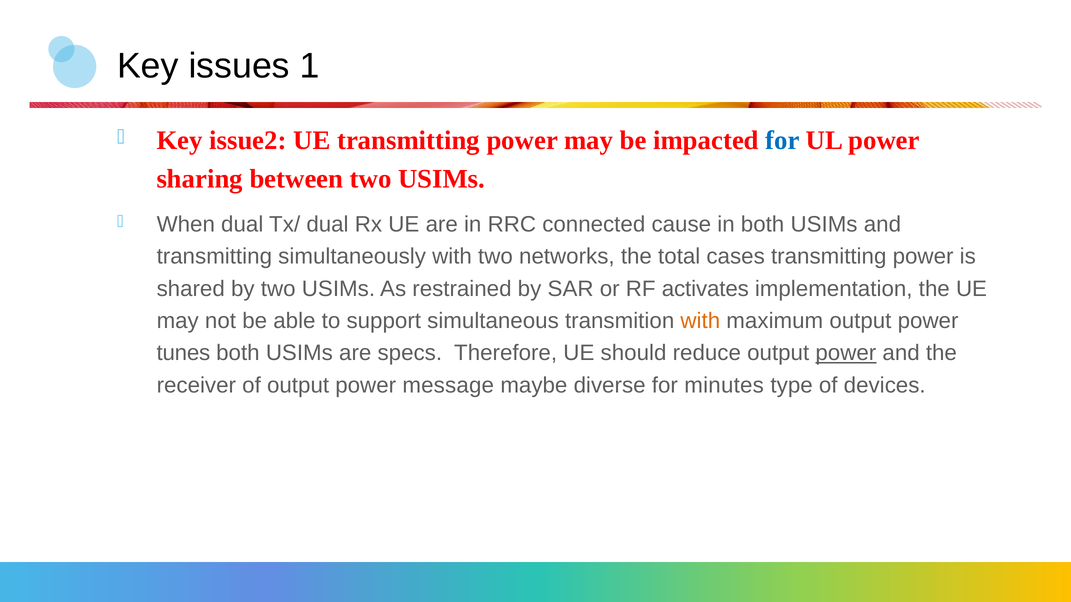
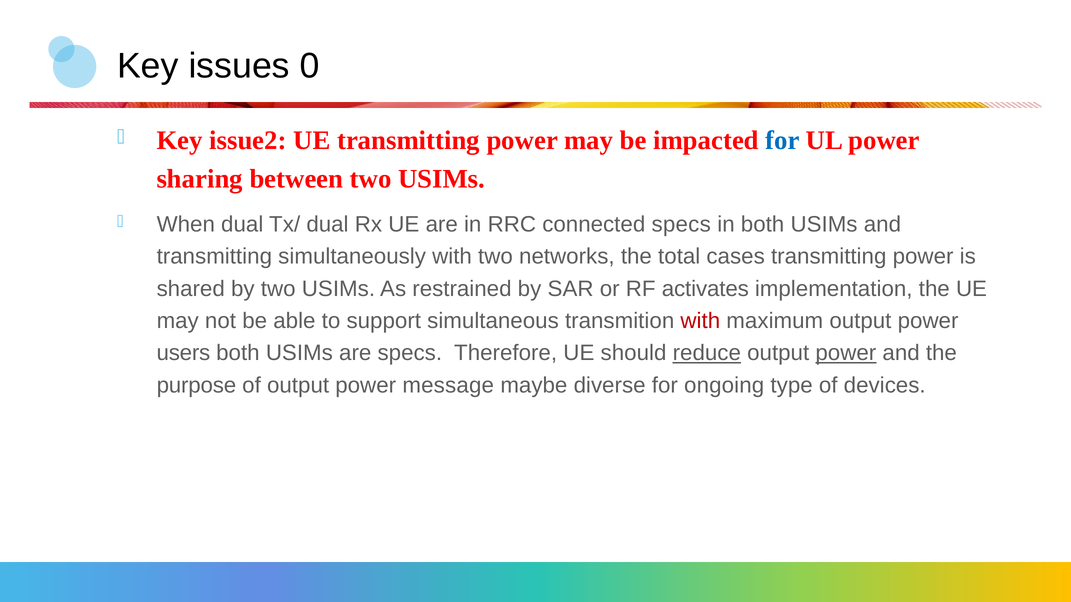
1: 1 -> 0
connected cause: cause -> specs
with at (700, 321) colour: orange -> red
tunes: tunes -> users
reduce underline: none -> present
receiver: receiver -> purpose
minutes: minutes -> ongoing
